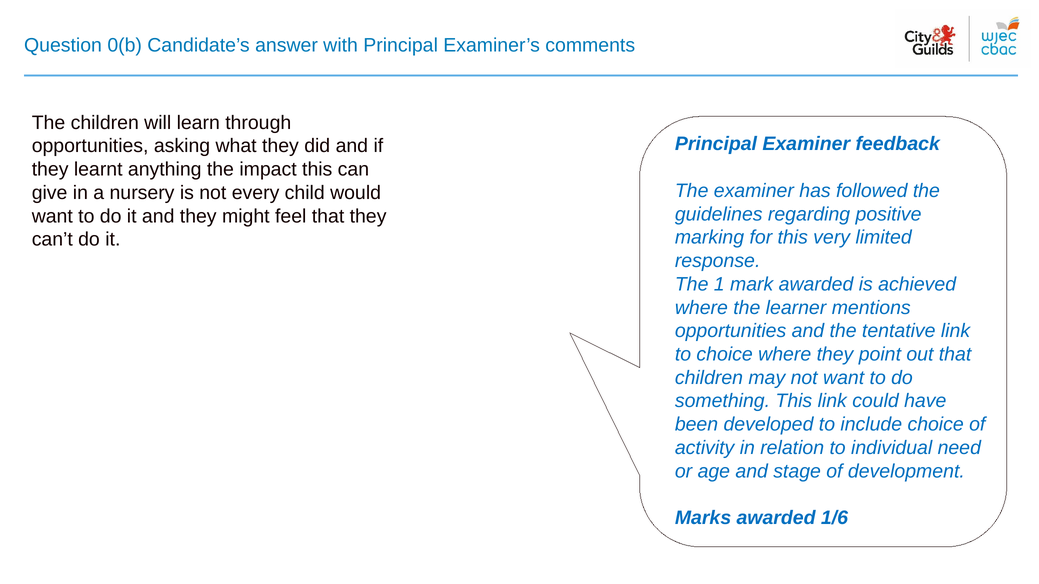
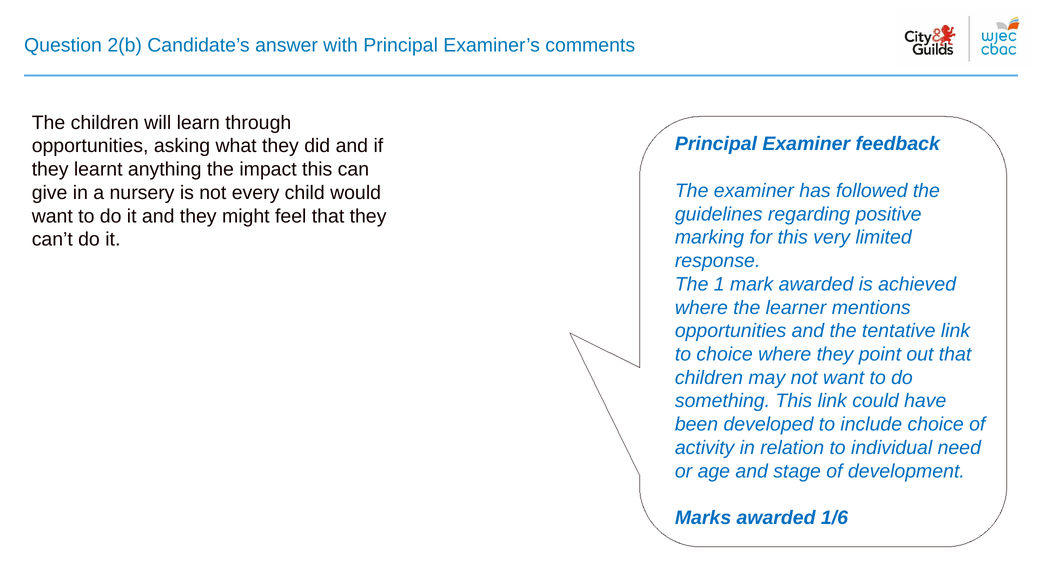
0(b: 0(b -> 2(b
